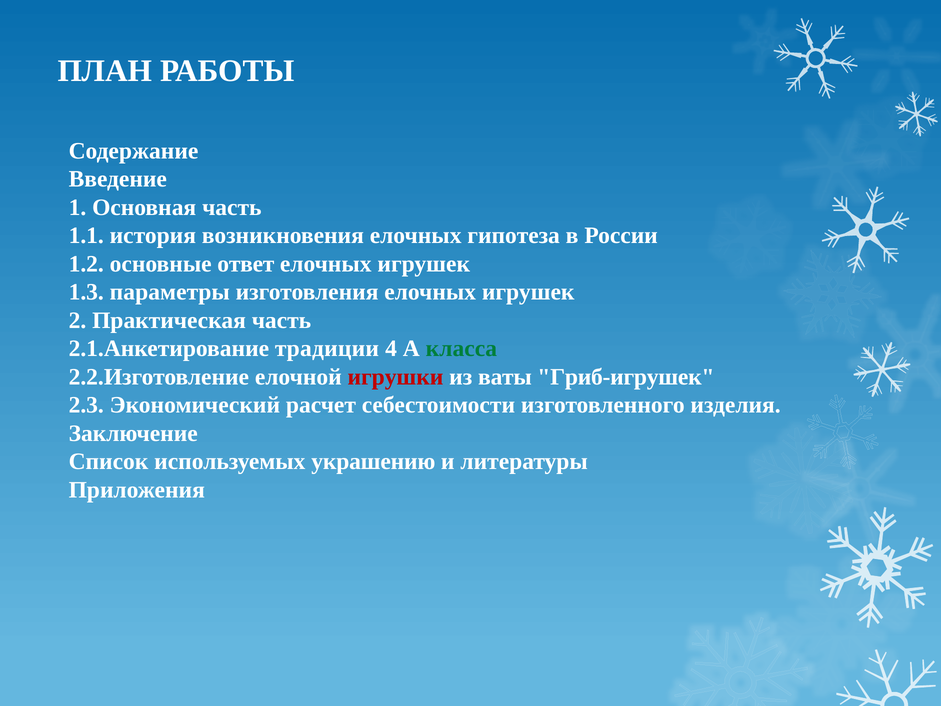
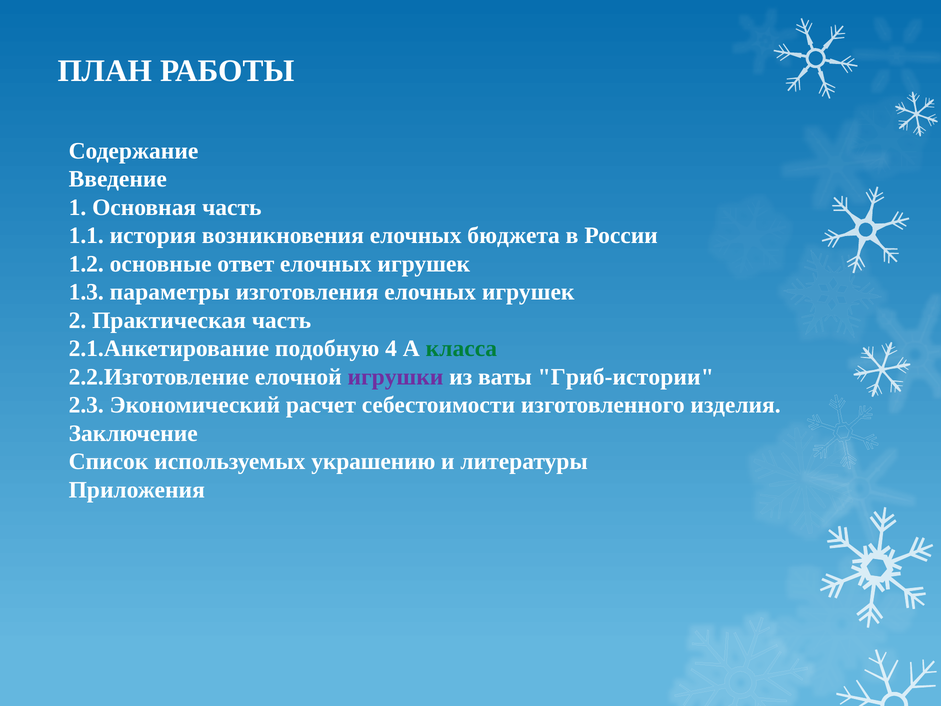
гипотеза: гипотеза -> бюджета
традиции: традиции -> подобную
игрушки colour: red -> purple
Гриб-игрушек: Гриб-игрушек -> Гриб-истории
